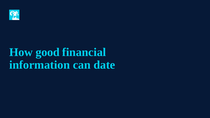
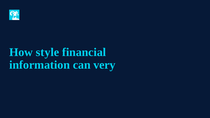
good: good -> style
date: date -> very
